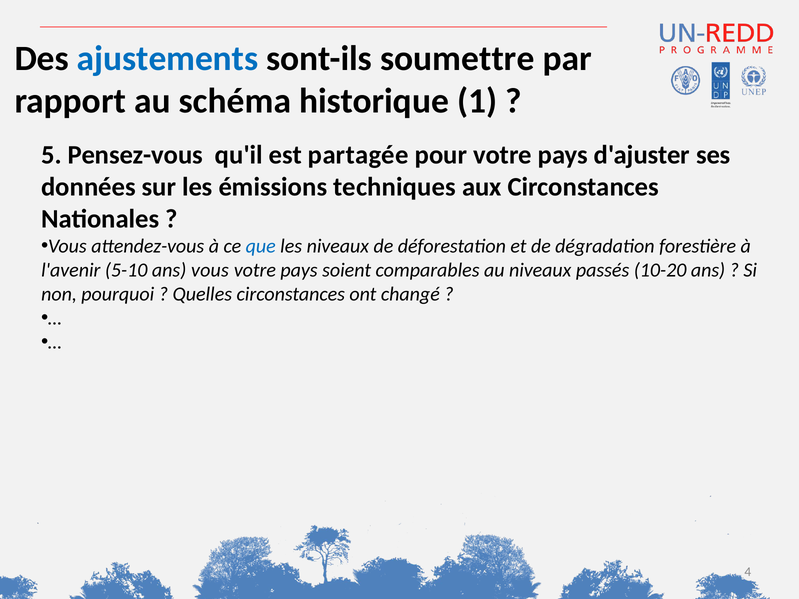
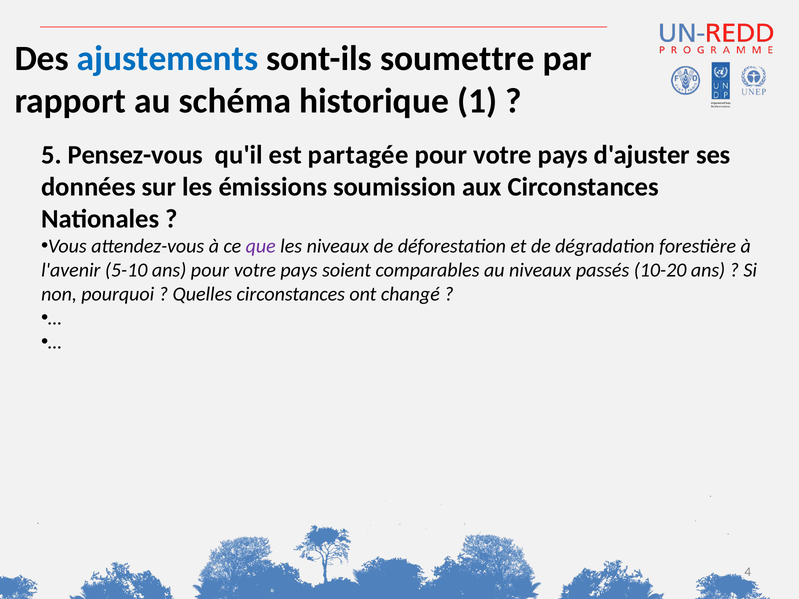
techniques: techniques -> soumission
que colour: blue -> purple
ans vous: vous -> pour
